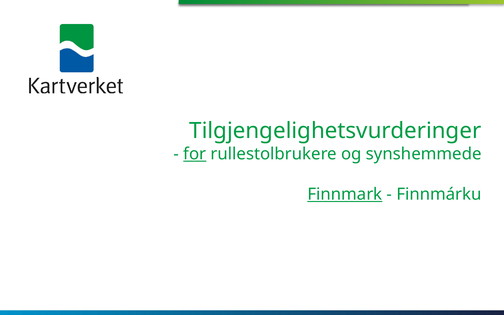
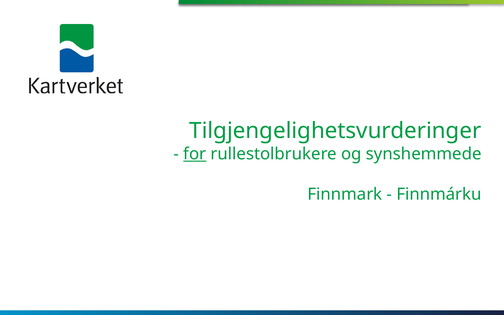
Finnmark underline: present -> none
